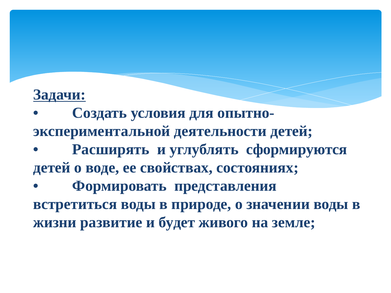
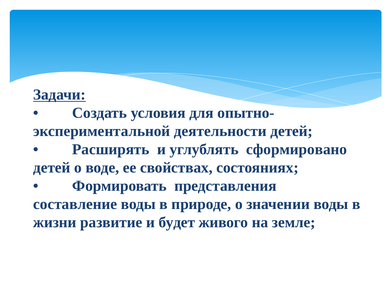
сформируются: сформируются -> сформировано
встретиться: встретиться -> составление
